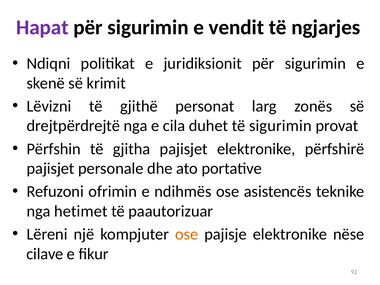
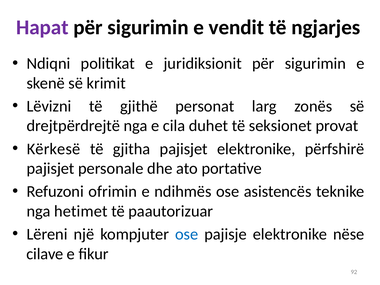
të sigurimin: sigurimin -> seksionet
Përfshin: Përfshin -> Kërkesë
ose at (187, 234) colour: orange -> blue
